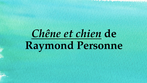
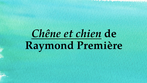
Personne: Personne -> Première
